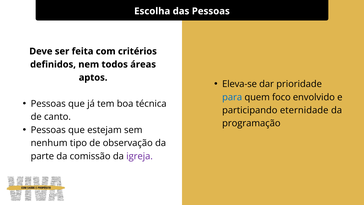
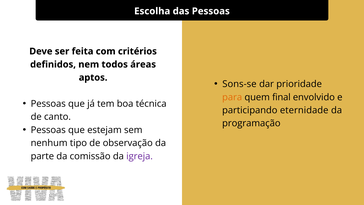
Eleva-se: Eleva-se -> Sons-se
para colour: blue -> orange
foco: foco -> final
